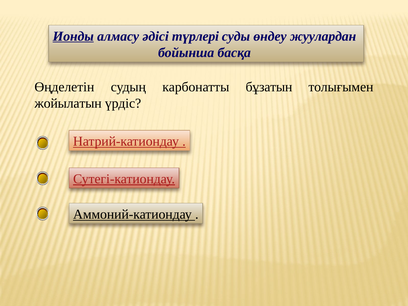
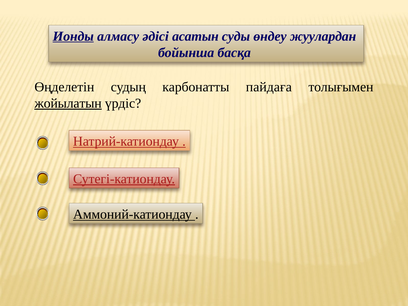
түрлері: түрлері -> асатын
бұзатын: бұзатын -> пайдаға
жойылатын underline: none -> present
